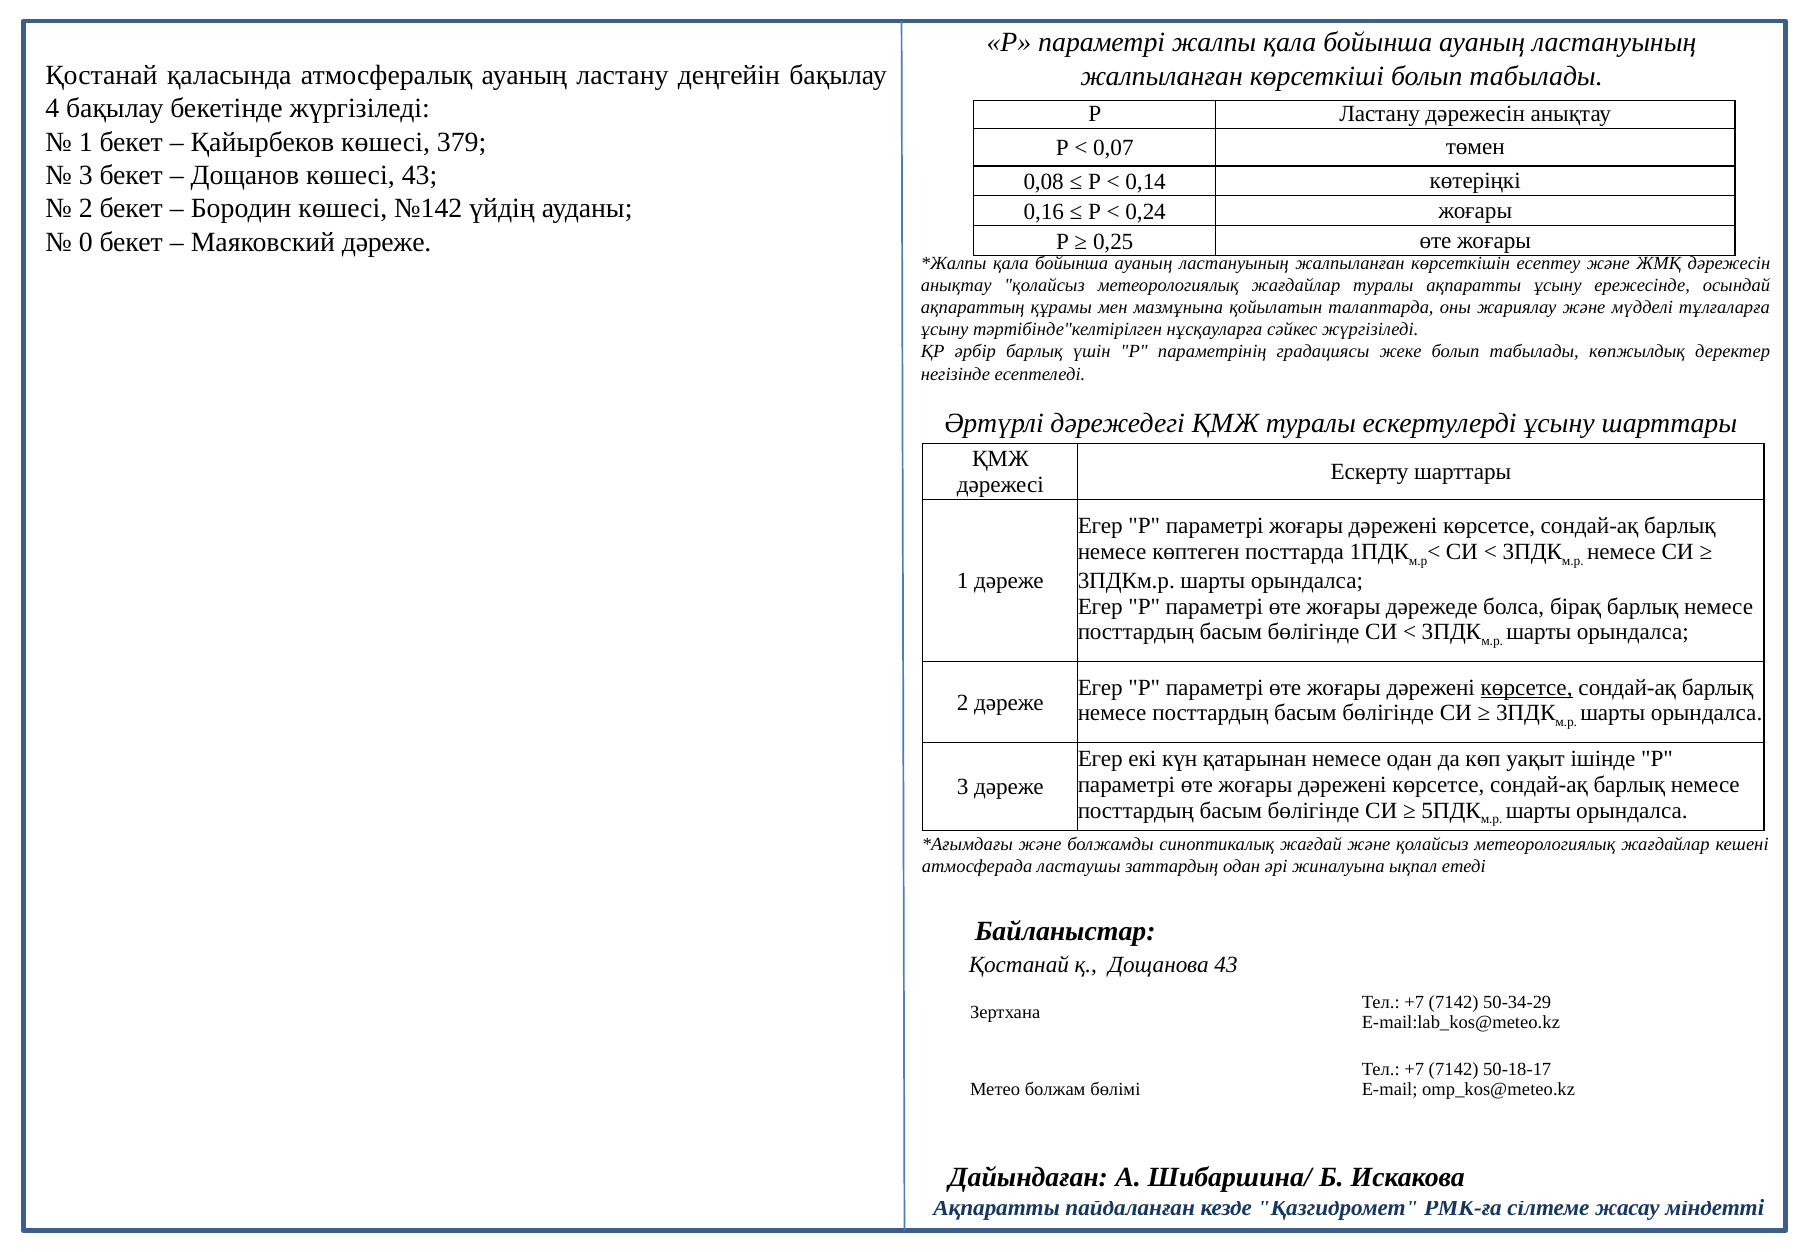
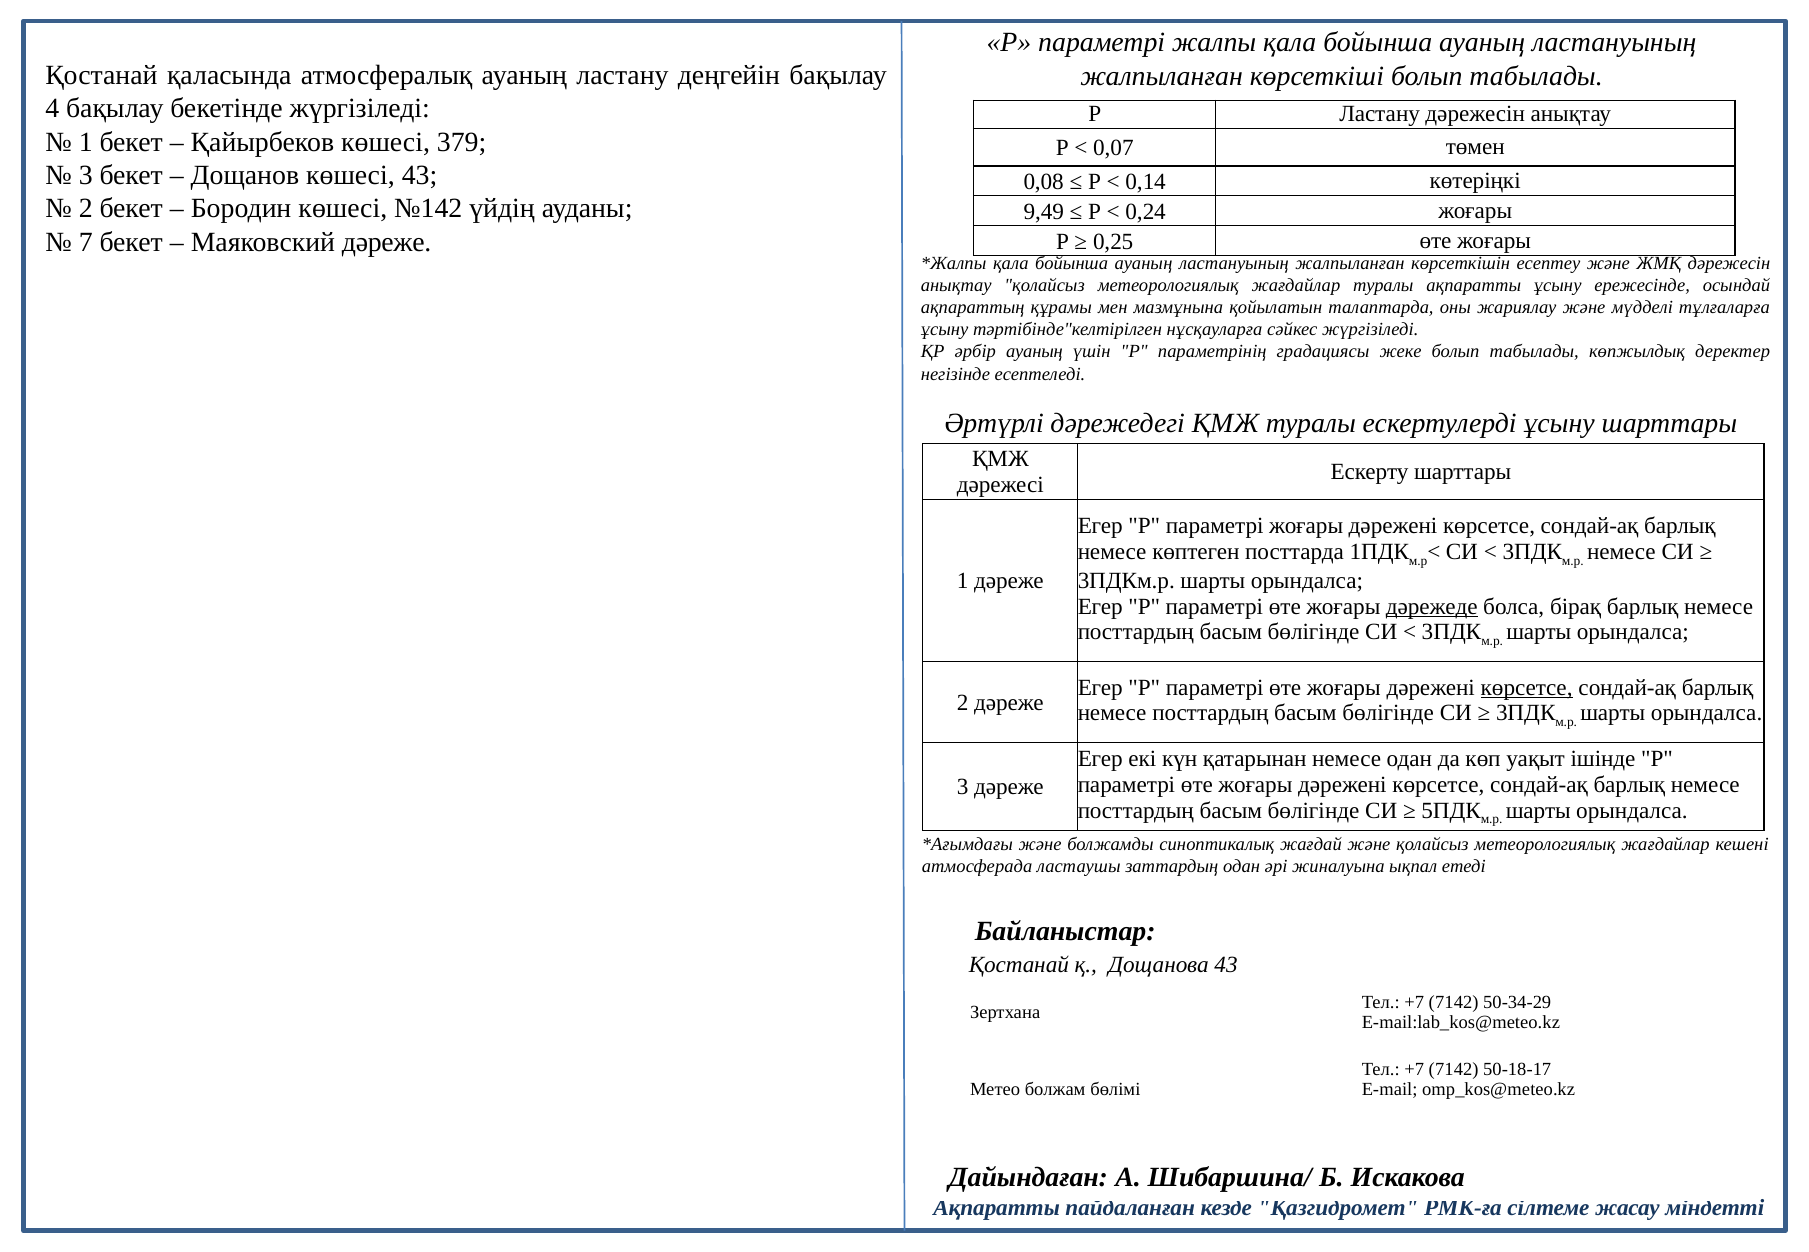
0,16: 0,16 -> 9,49
0: 0 -> 7
әрбір барлық: барлық -> ауаның
дәрежеде underline: none -> present
